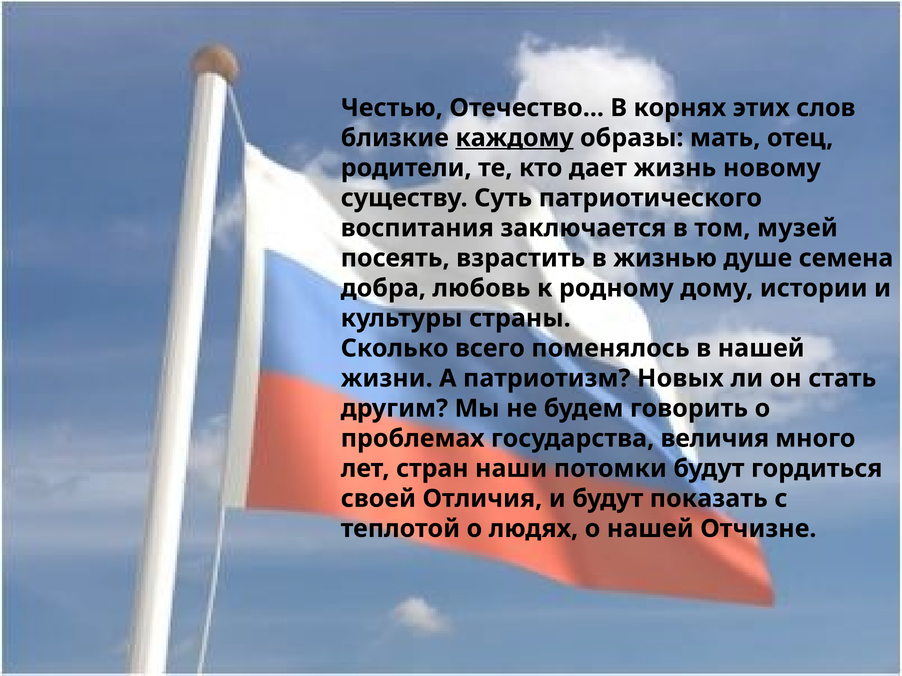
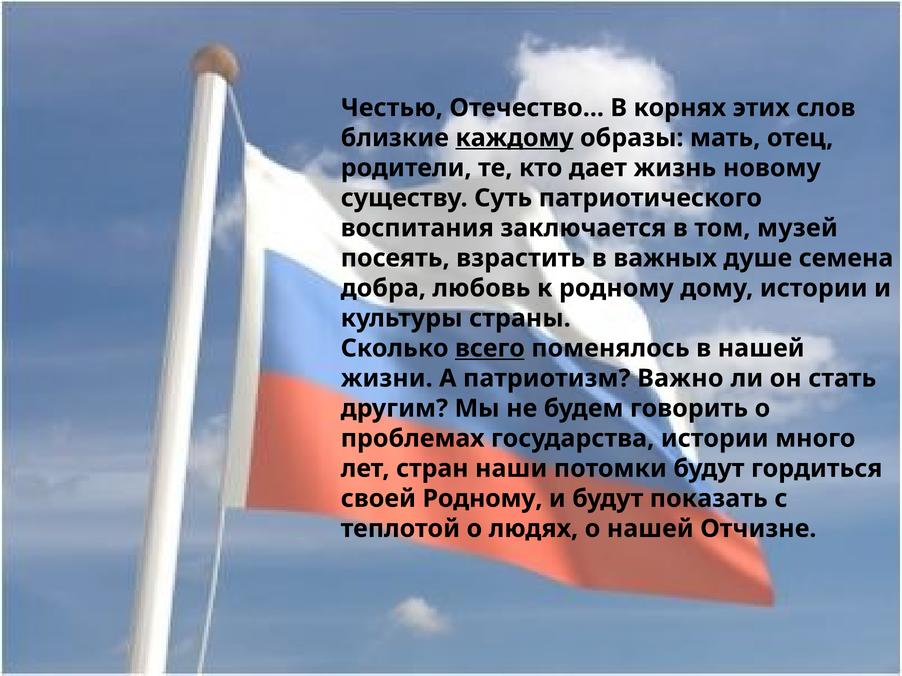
жизнью: жизнью -> важных
всего underline: none -> present
Новых: Новых -> Важно
государства величия: величия -> истории
своей Отличия: Отличия -> Родному
